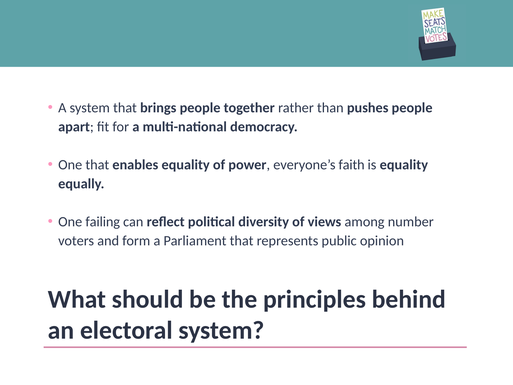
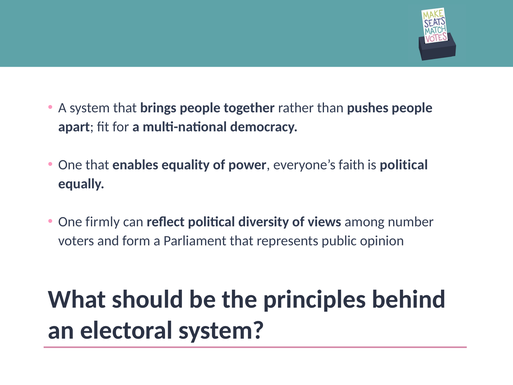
is equality: equality -> political
failing: failing -> firmly
